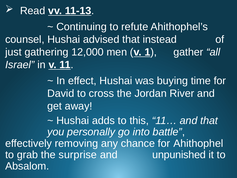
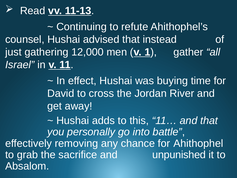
surprise: surprise -> sacrifice
